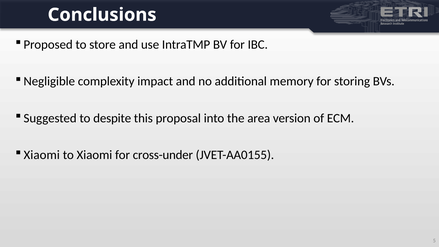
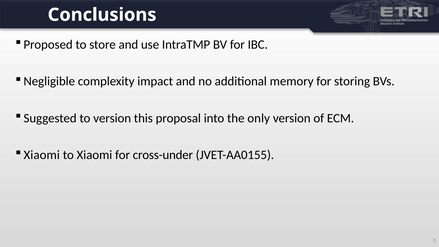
to despite: despite -> version
area: area -> only
